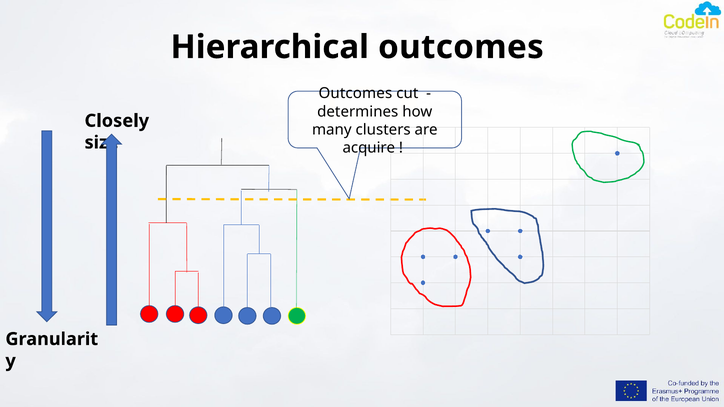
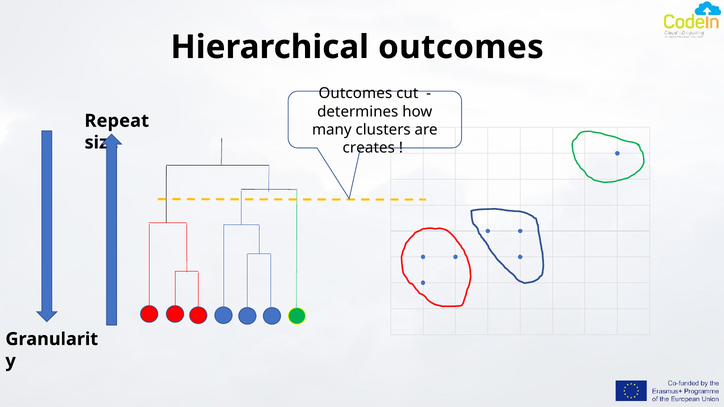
Closely: Closely -> Repeat
acquire: acquire -> creates
